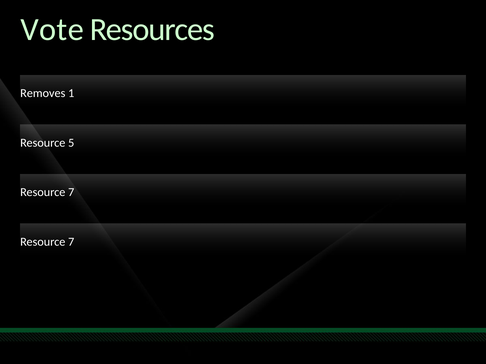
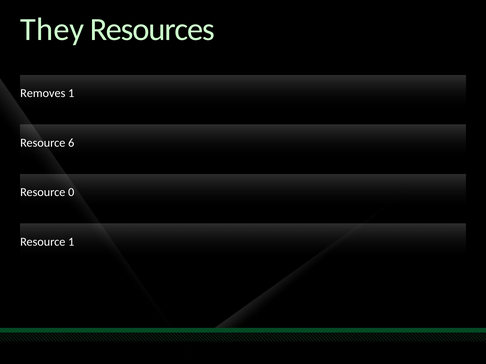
Vote: Vote -> They
5: 5 -> 6
7 at (71, 192): 7 -> 0
7 at (71, 242): 7 -> 1
